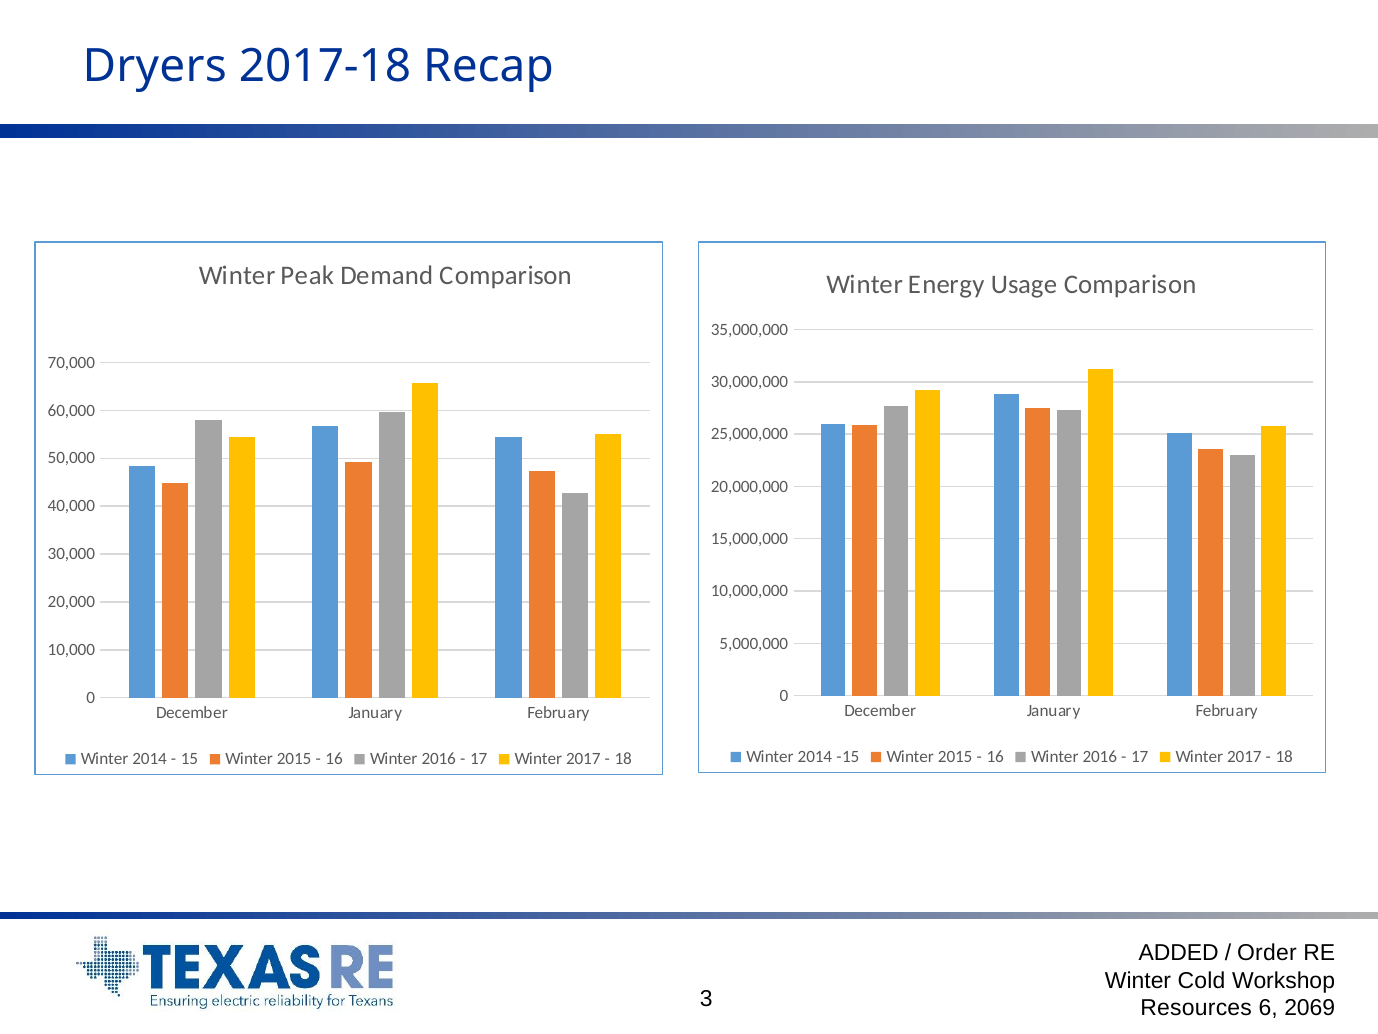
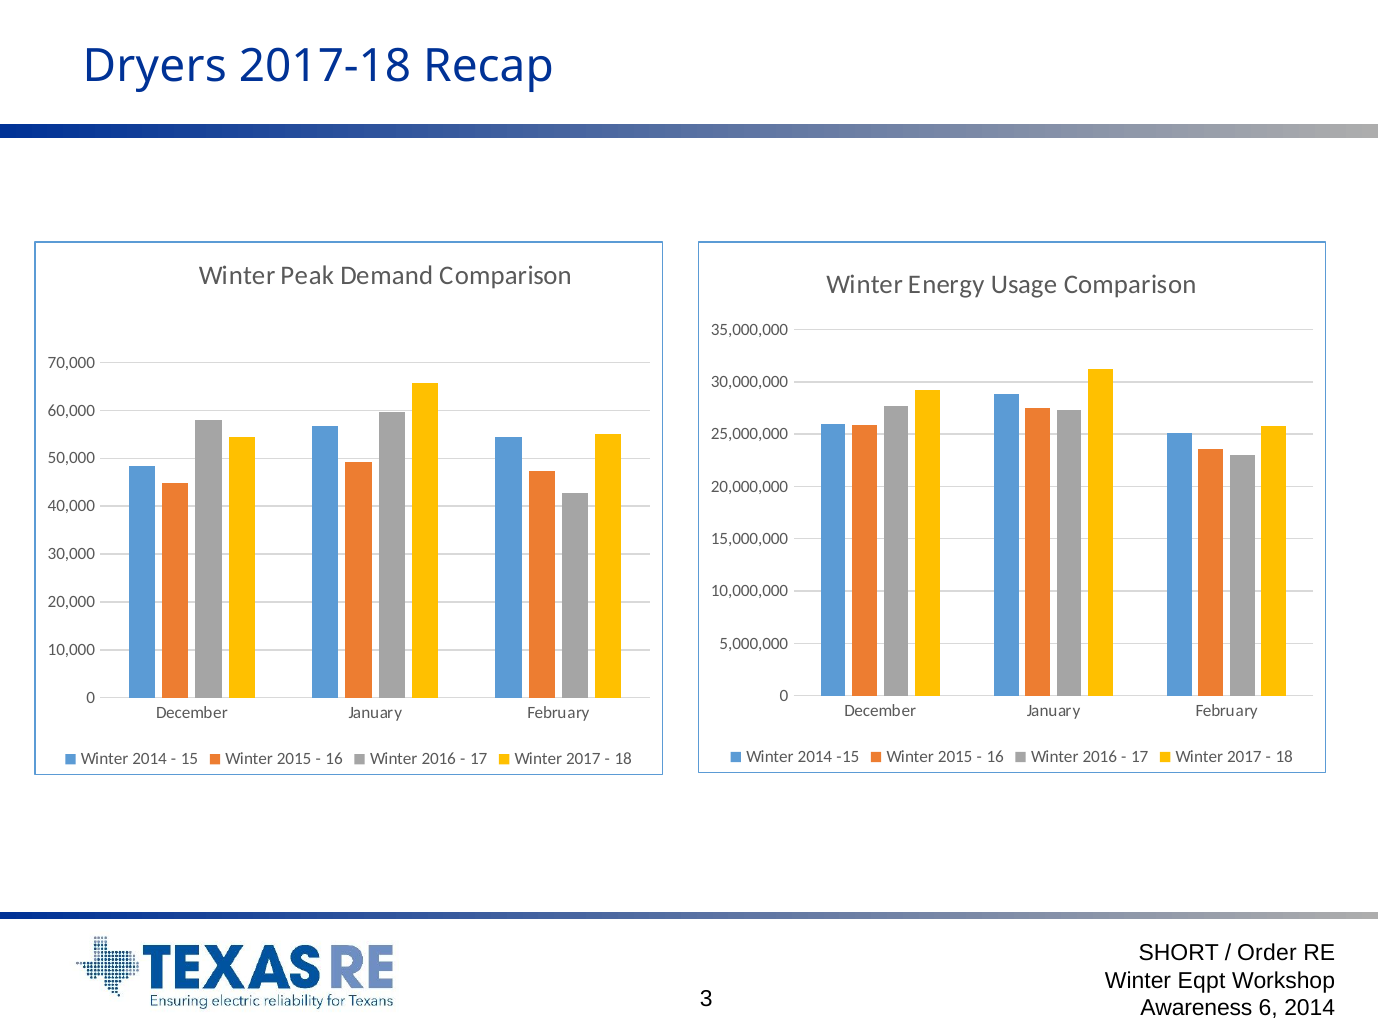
ADDED: ADDED -> SHORT
Cold: Cold -> Eqpt
Resources: Resources -> Awareness
6 2069: 2069 -> 2014
